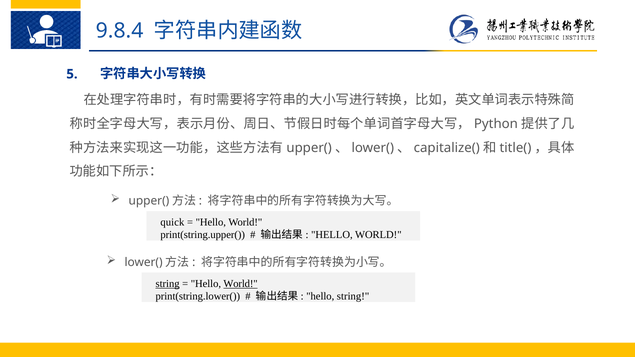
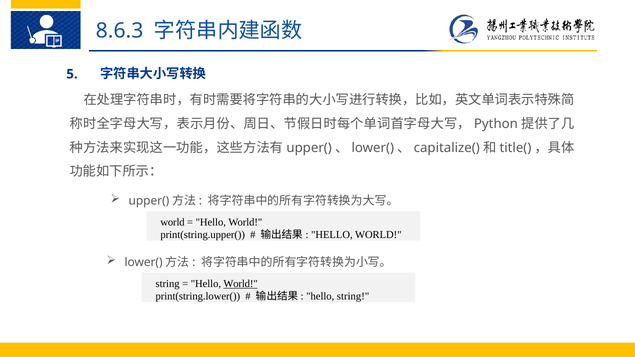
9.8.4: 9.8.4 -> 8.6.3
quick at (172, 222): quick -> world
string at (168, 284) underline: present -> none
